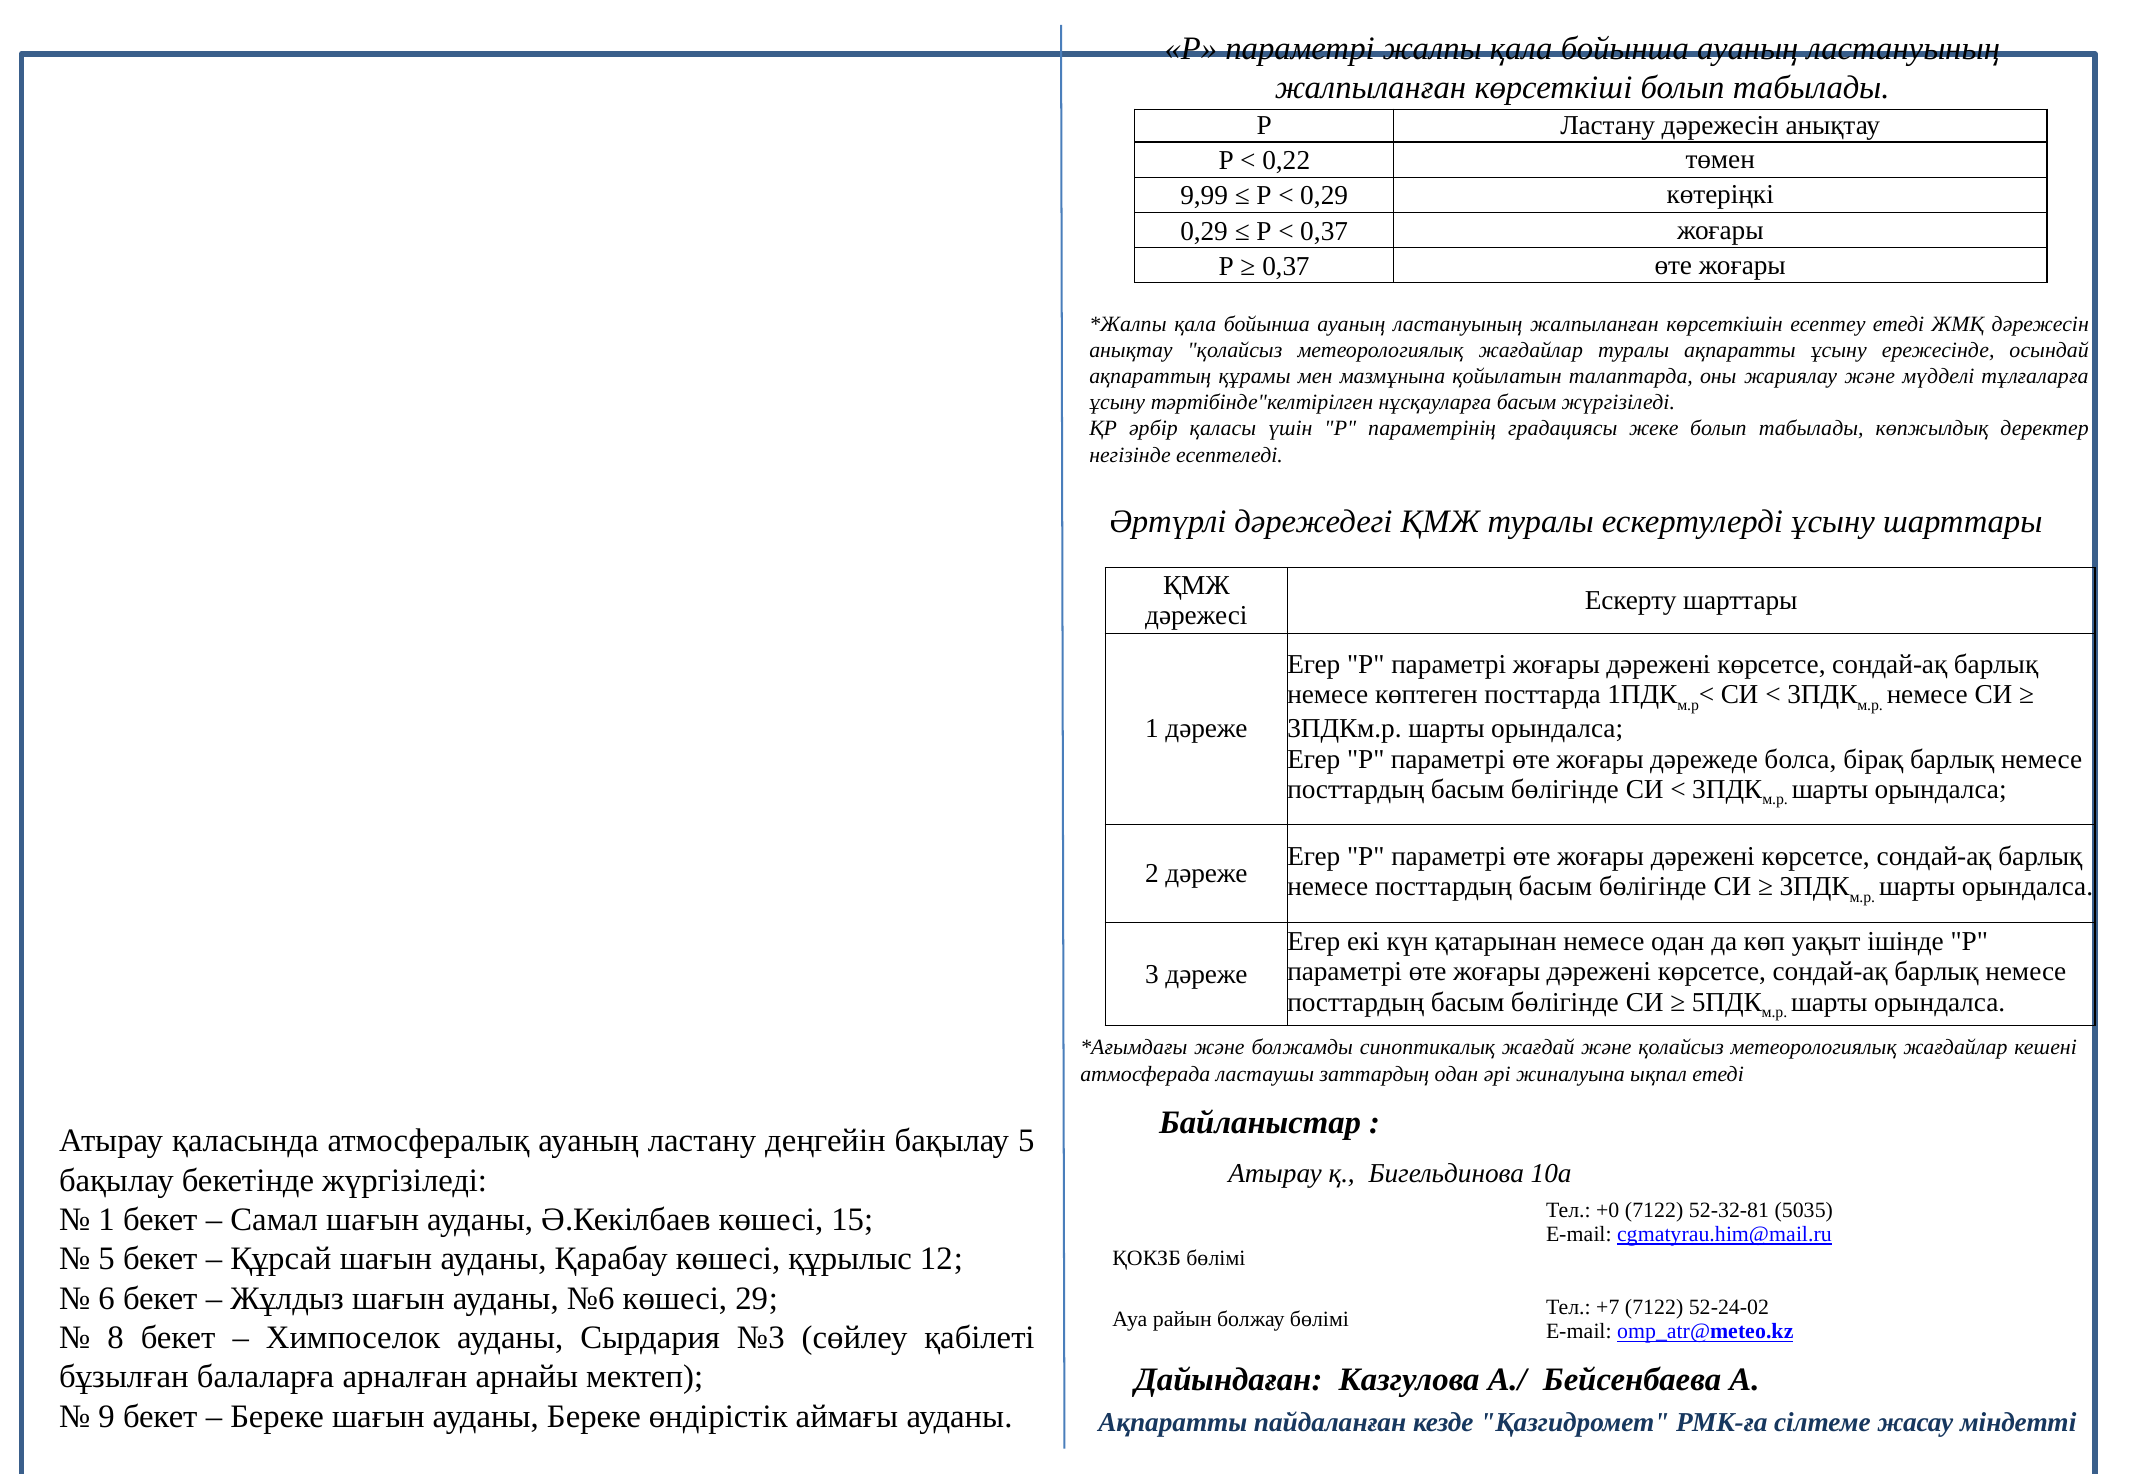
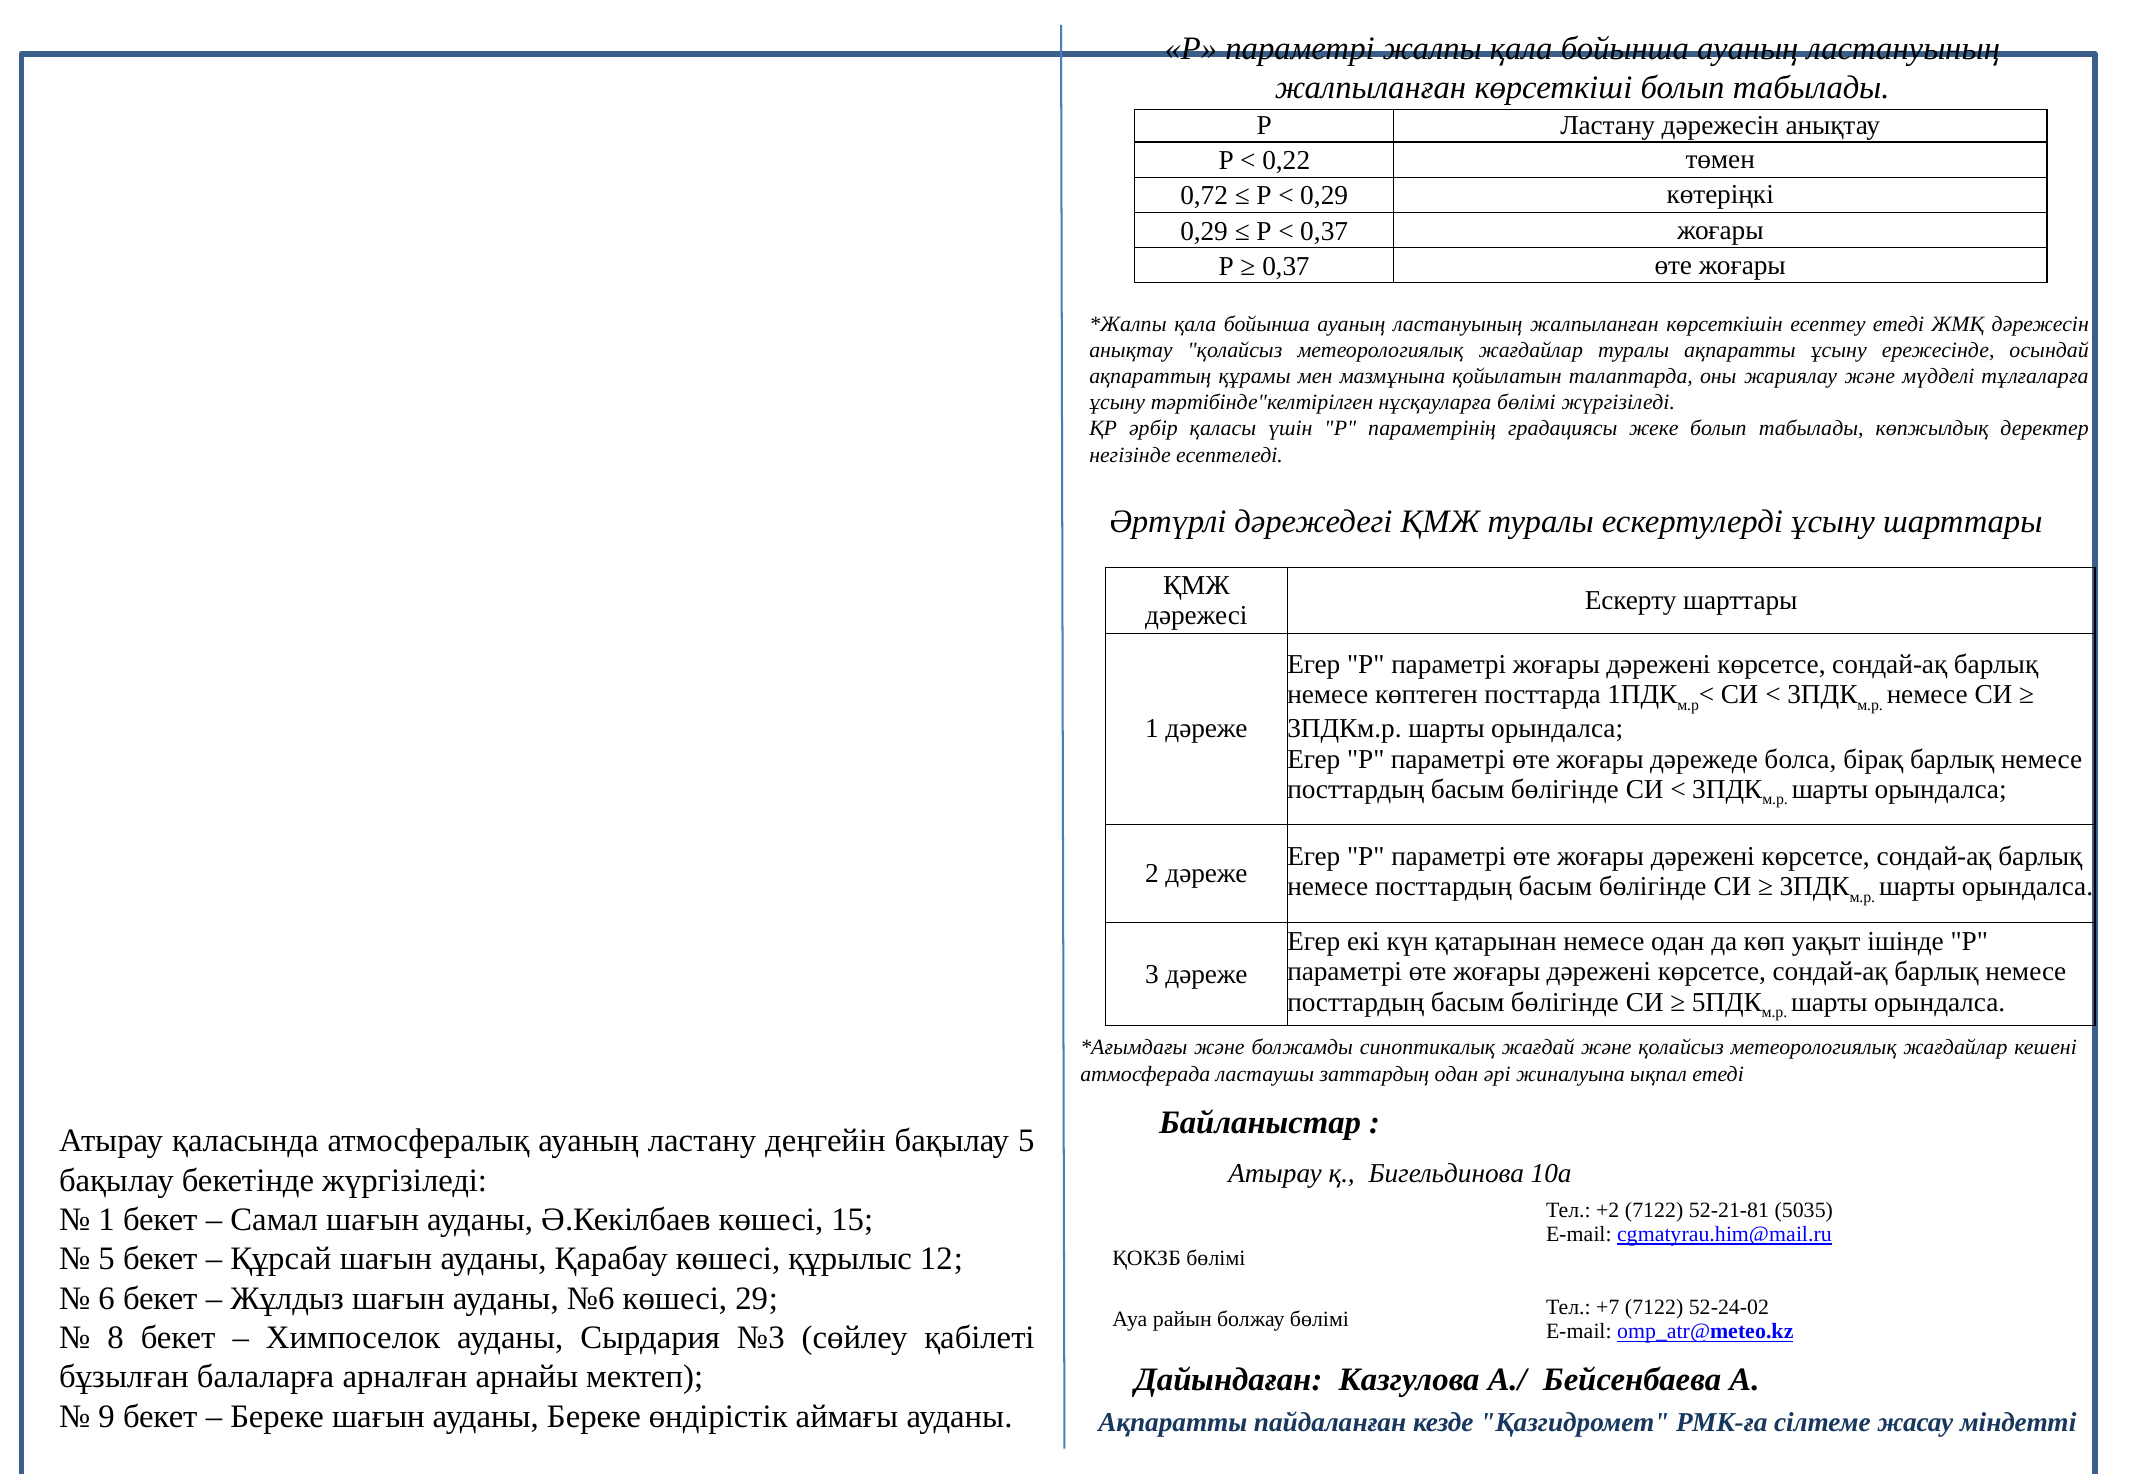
9,99: 9,99 -> 0,72
нұсқауларға басым: басым -> бөлімі
+0: +0 -> +2
52-32-81: 52-32-81 -> 52-21-81
